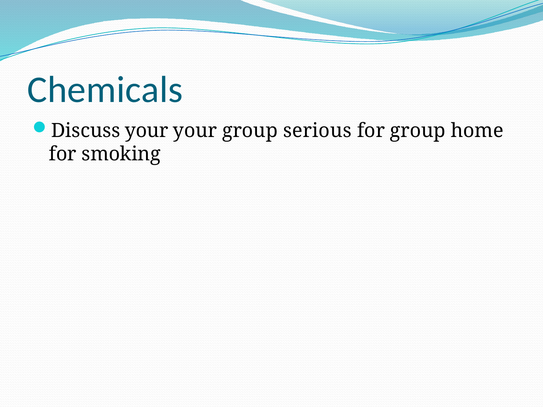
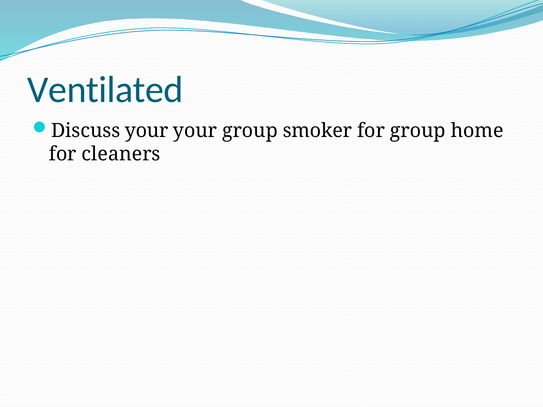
Chemicals: Chemicals -> Ventilated
serious: serious -> smoker
smoking: smoking -> cleaners
